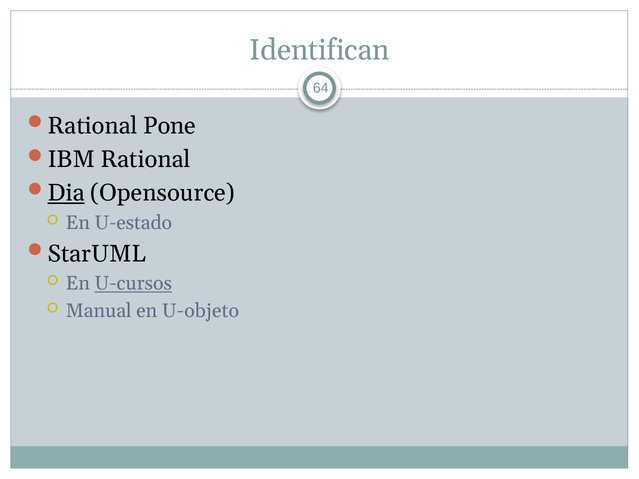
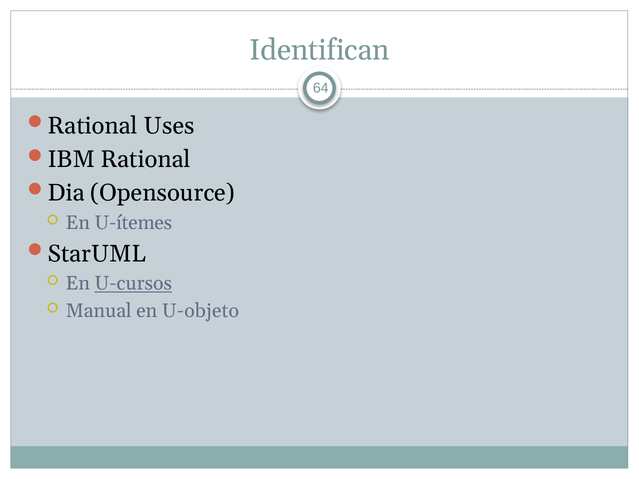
Pone: Pone -> Uses
Dia underline: present -> none
U-estado: U-estado -> U-ítemes
